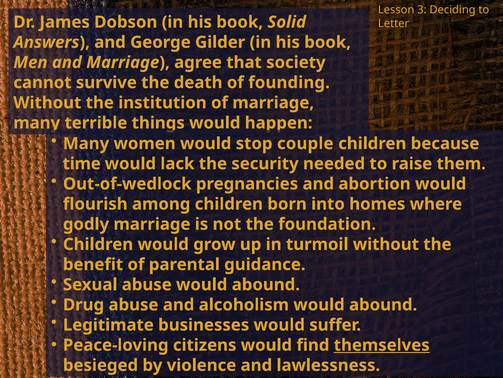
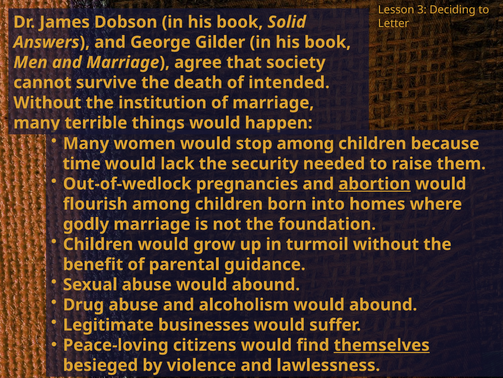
founding: founding -> intended
stop couple: couple -> among
abortion underline: none -> present
